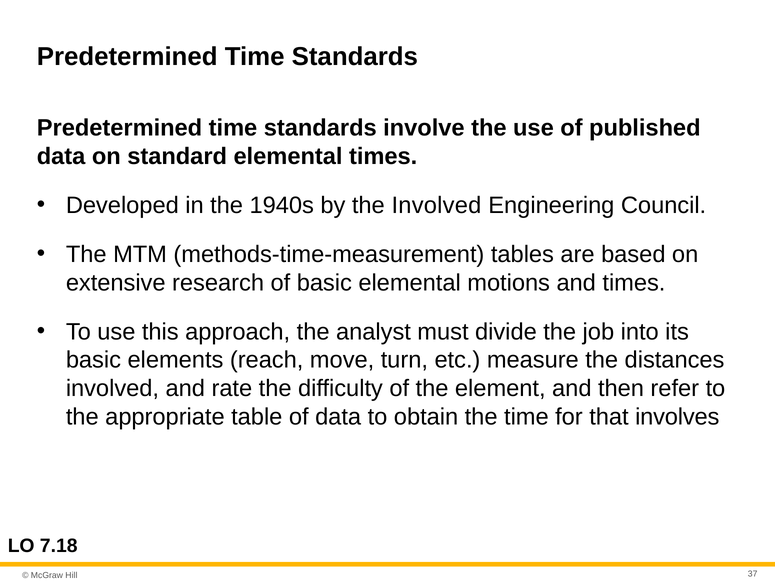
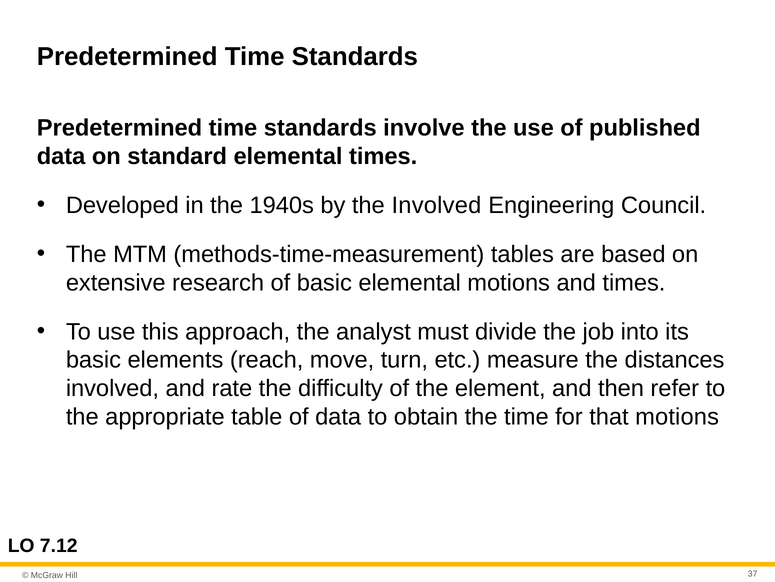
that involves: involves -> motions
7.18: 7.18 -> 7.12
